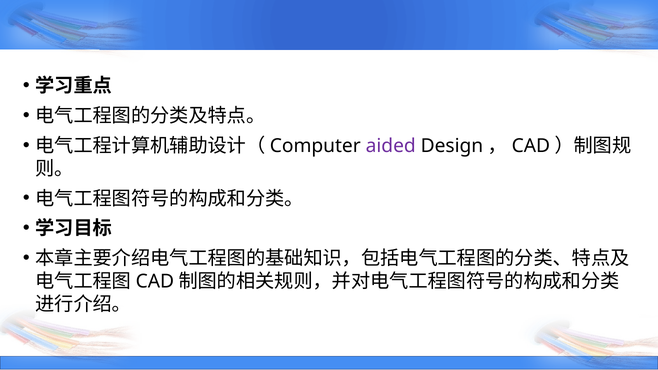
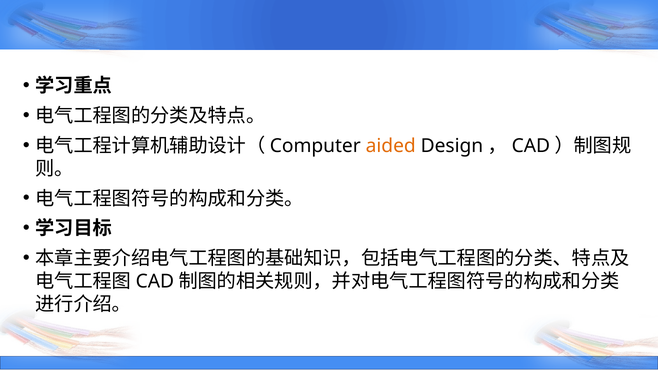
aided colour: purple -> orange
